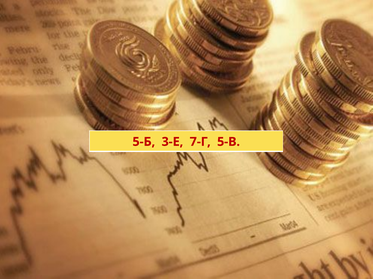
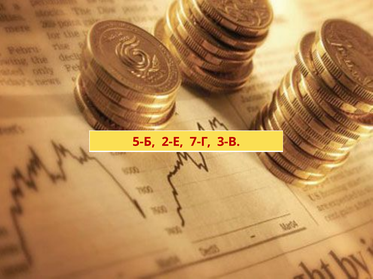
3-Е: 3-Е -> 2-Е
5-В: 5-В -> 3-В
